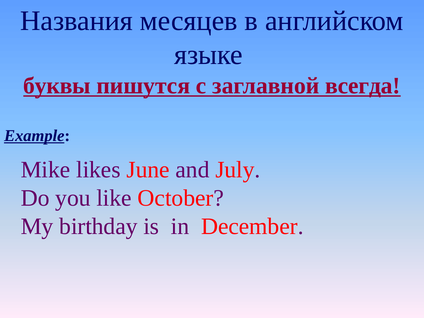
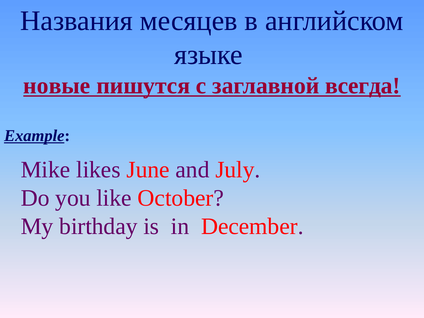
буквы: буквы -> новые
